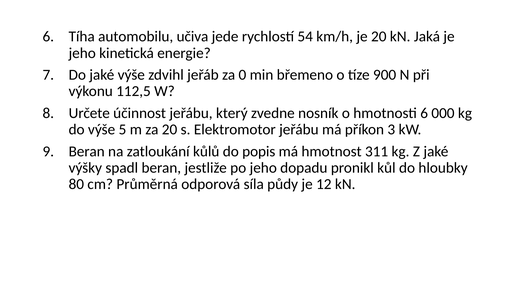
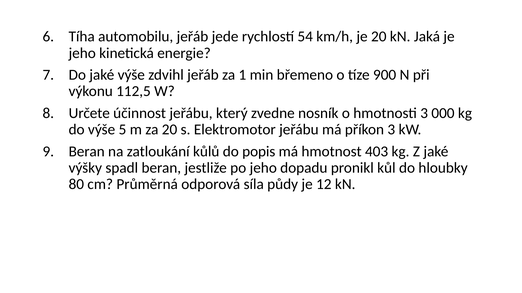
automobilu učiva: učiva -> jeřáb
0: 0 -> 1
hmotnosti 6: 6 -> 3
311: 311 -> 403
